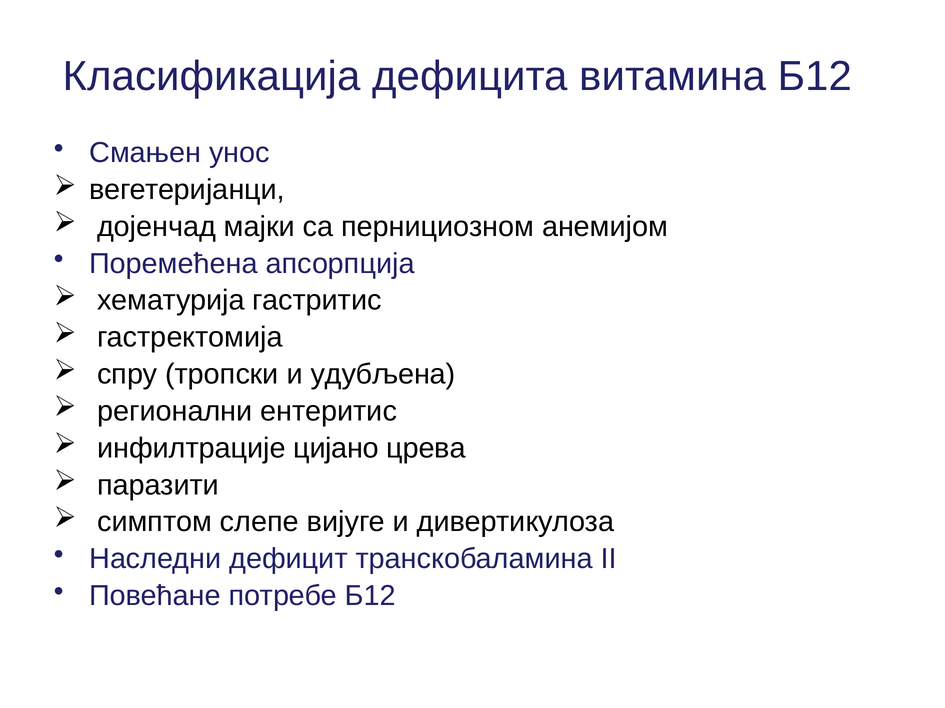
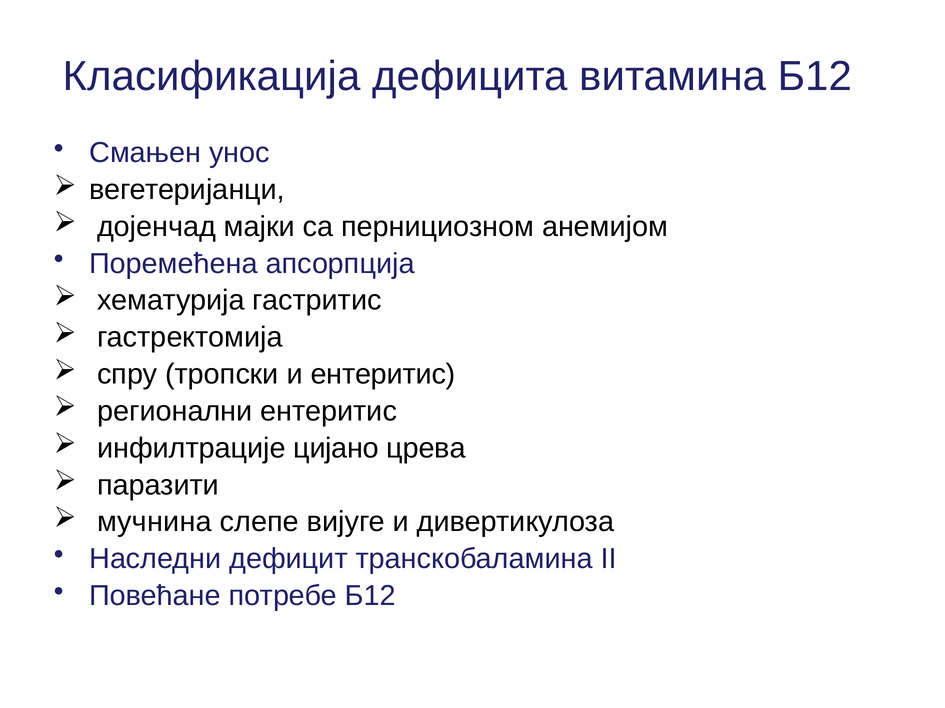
и удубљeнa: удубљeнa -> ентеритис
симптом: симптом -> мучнина
